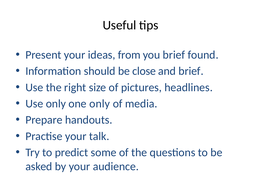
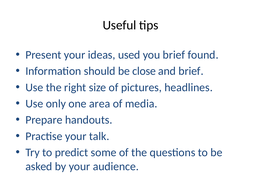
from: from -> used
one only: only -> area
